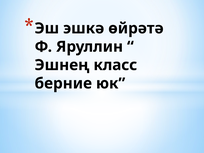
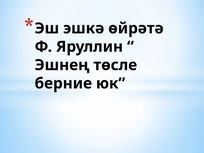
класс: класс -> төсле
